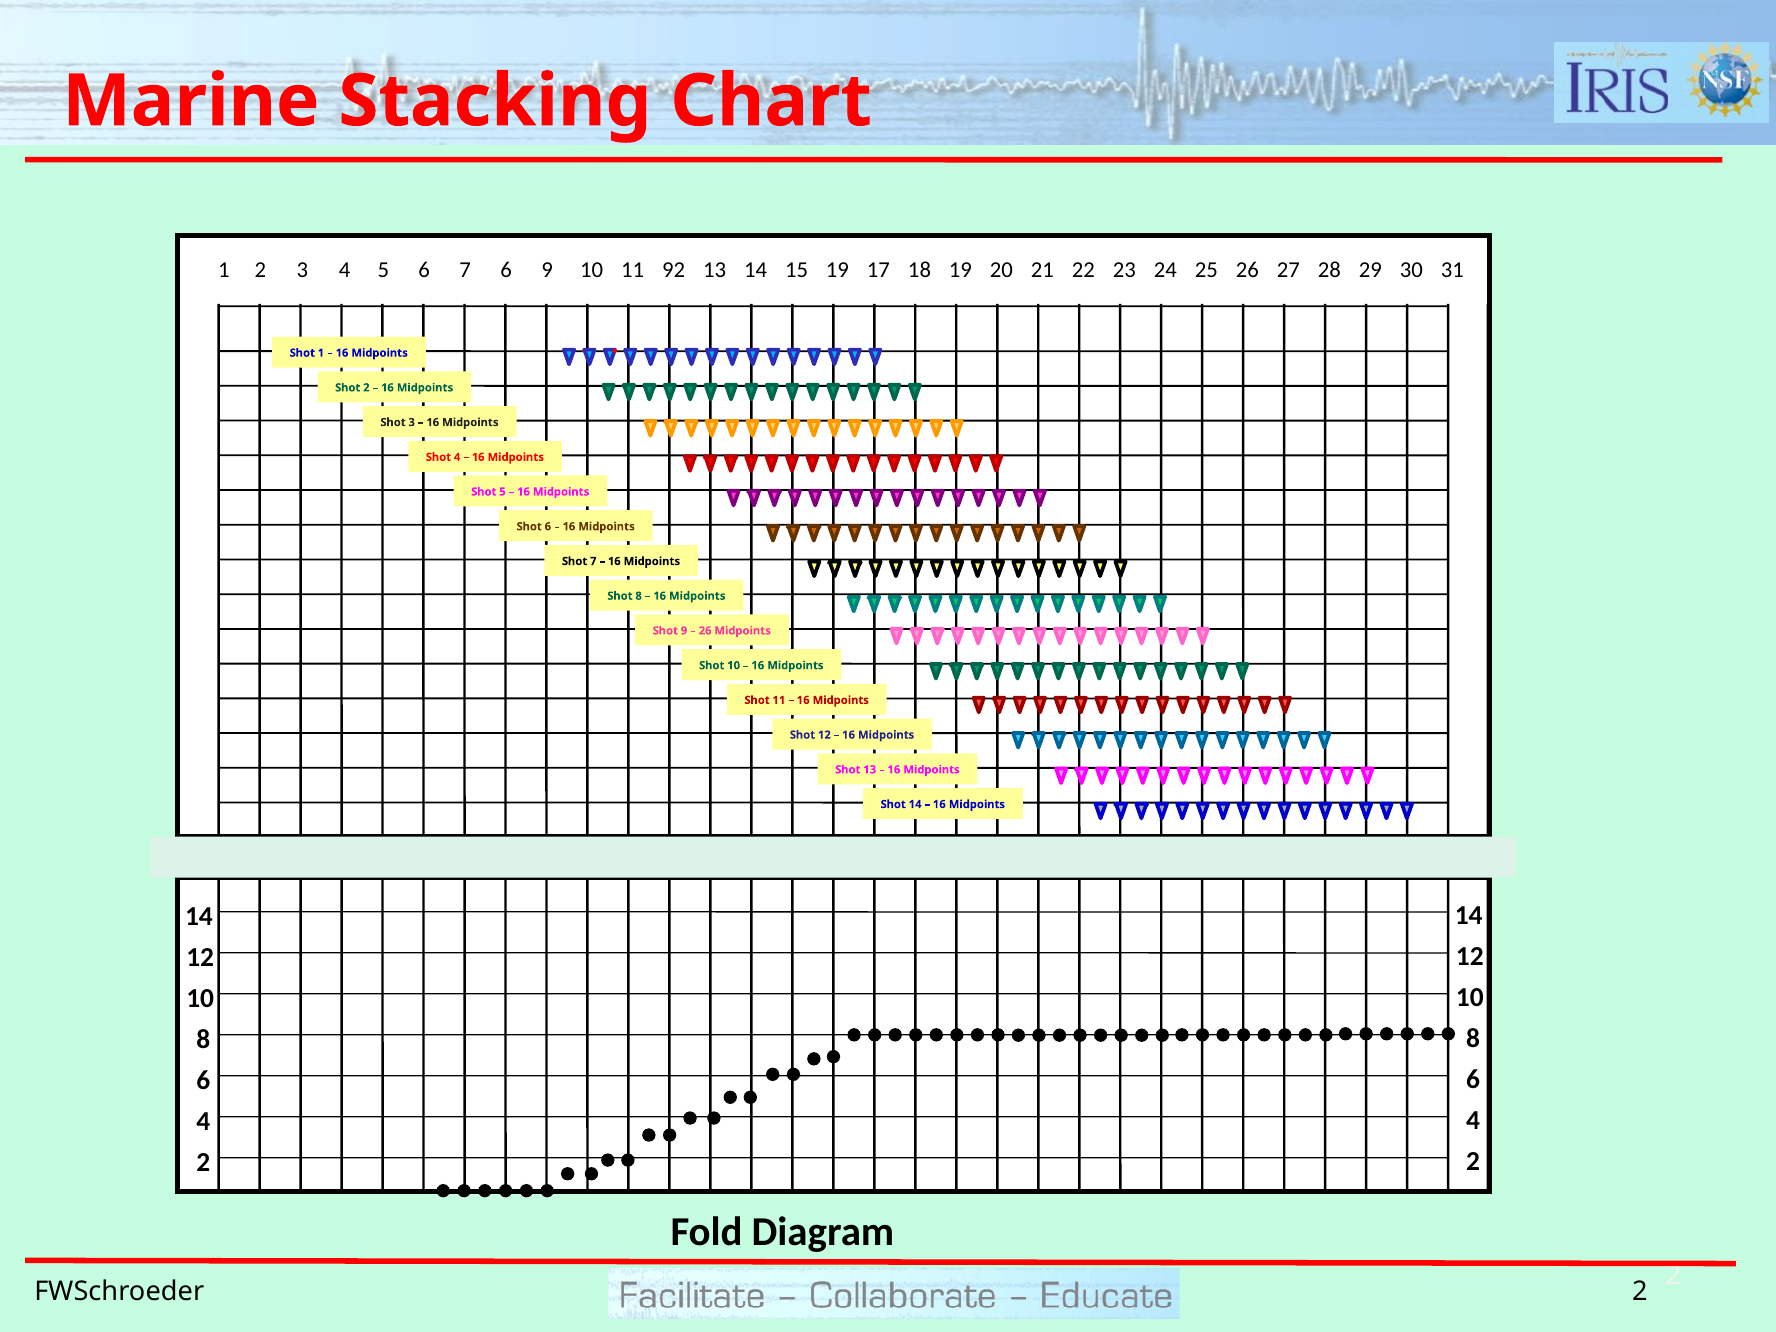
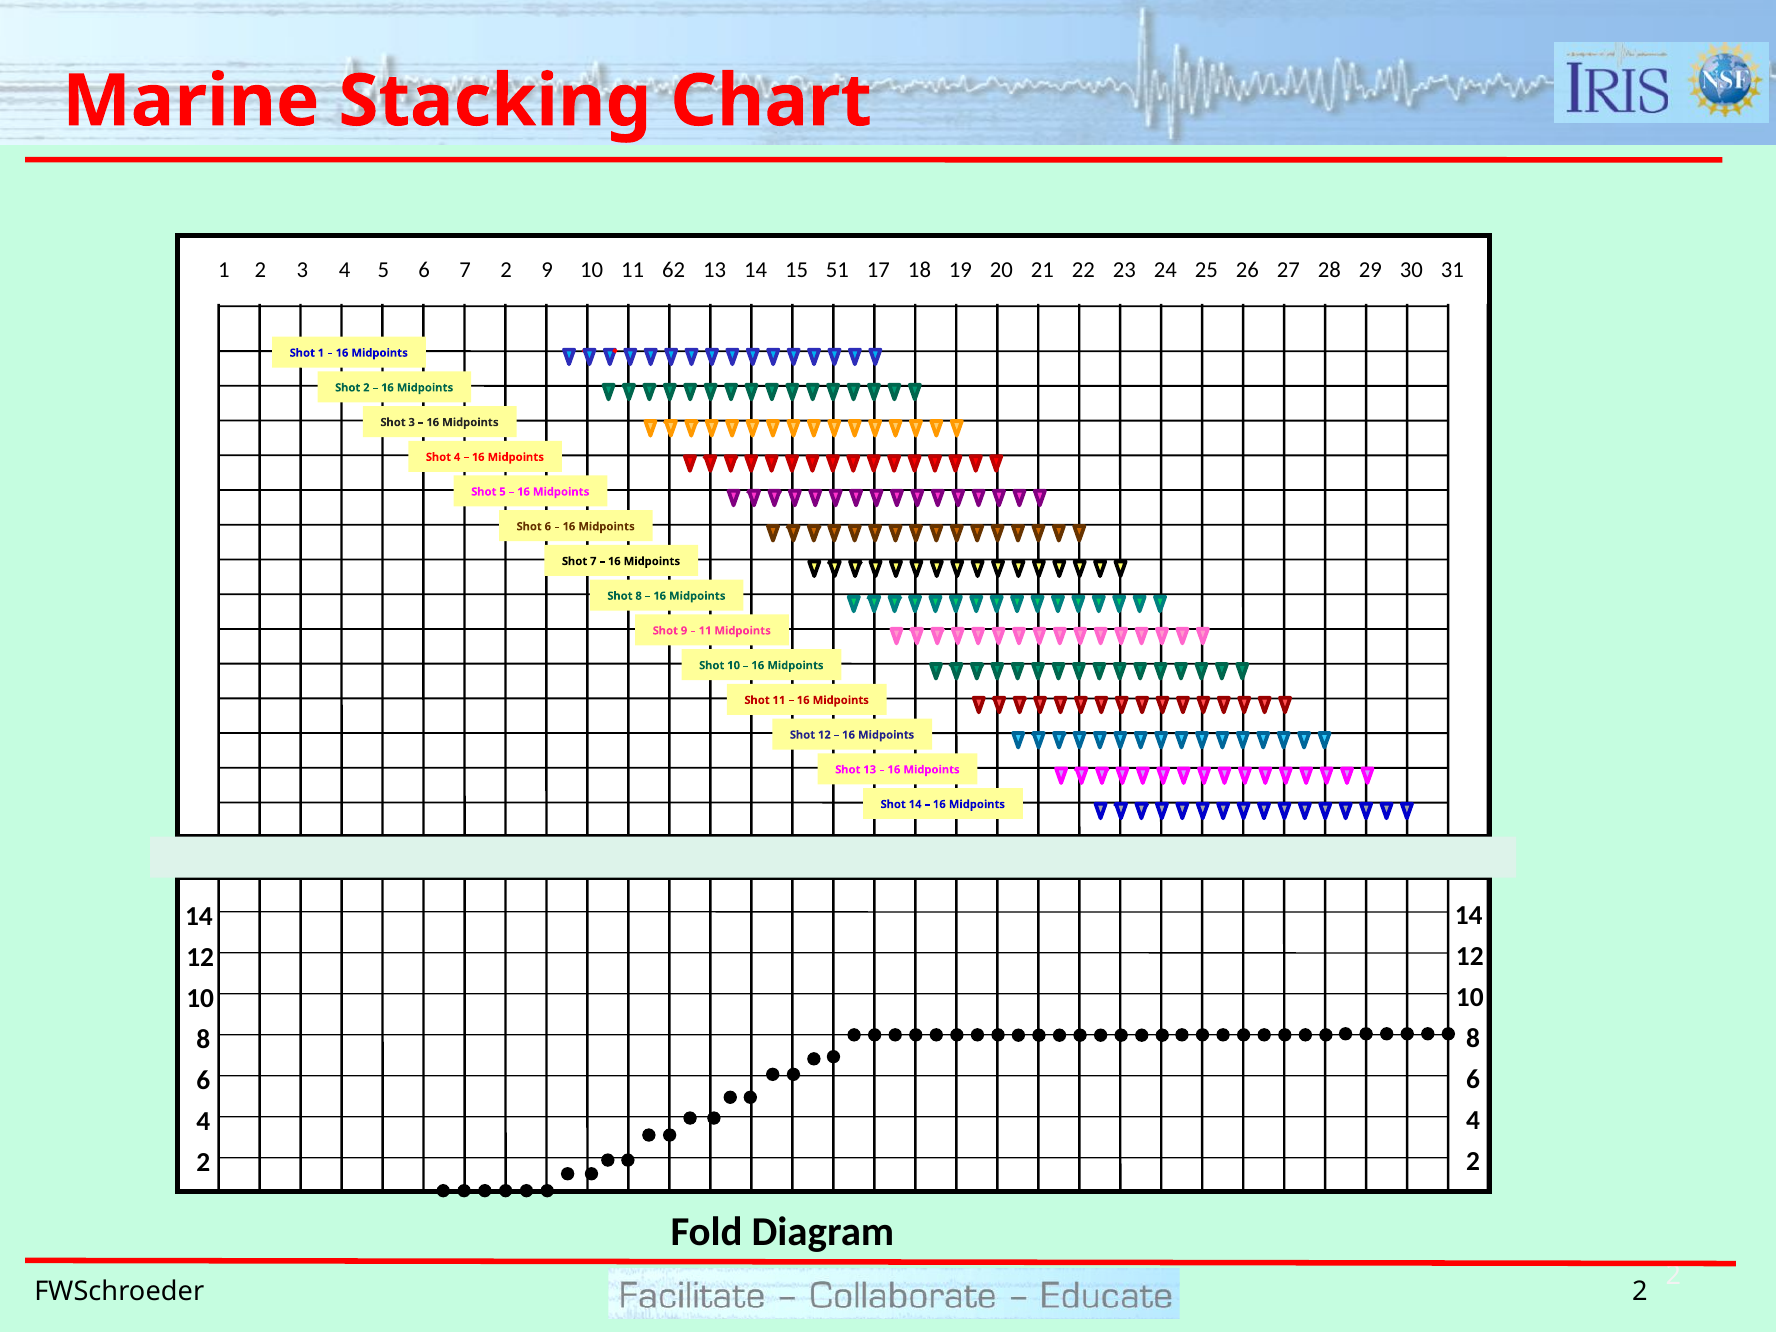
7 6: 6 -> 2
92: 92 -> 62
15 19: 19 -> 51
26 at (705, 631): 26 -> 11
